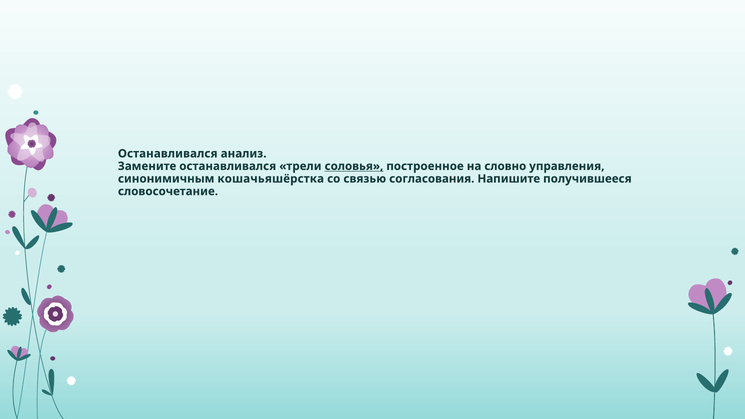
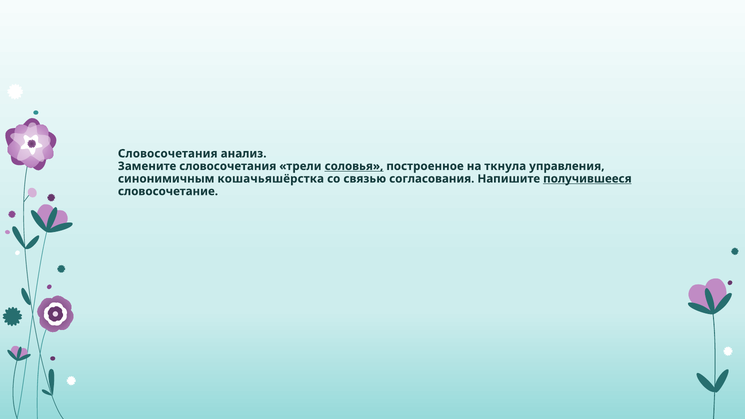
Останавливался at (168, 154): Останавливался -> Словосочетания
Замените останавливался: останавливался -> словосочетания
словно: словно -> ткнула
получившееся underline: none -> present
